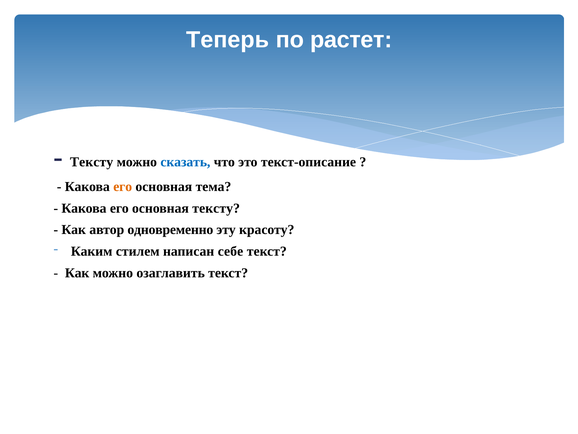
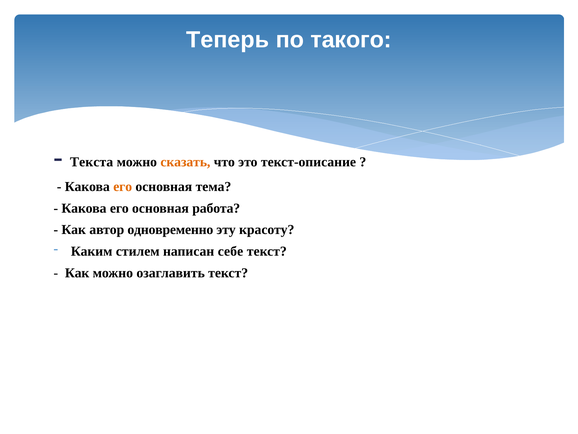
растет: растет -> такого
Тексту at (92, 162): Тексту -> Текста
сказать colour: blue -> orange
основная тексту: тексту -> работа
